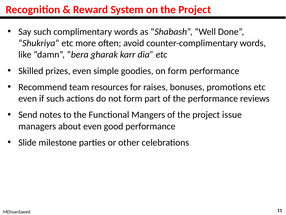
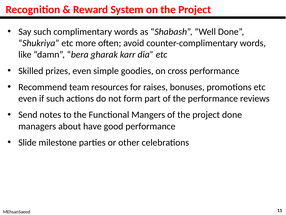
on form: form -> cross
project issue: issue -> done
about even: even -> have
